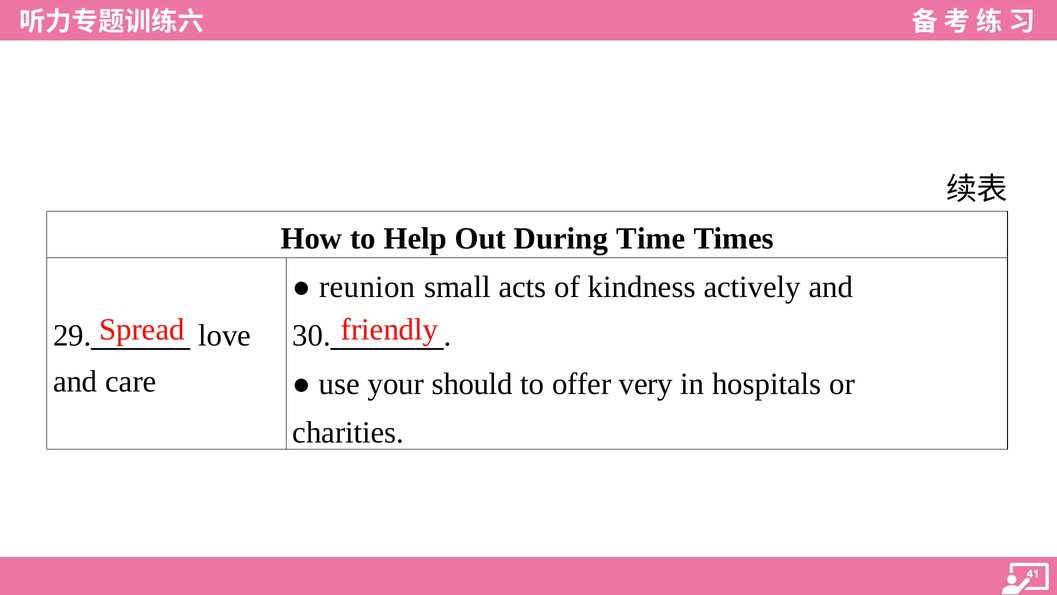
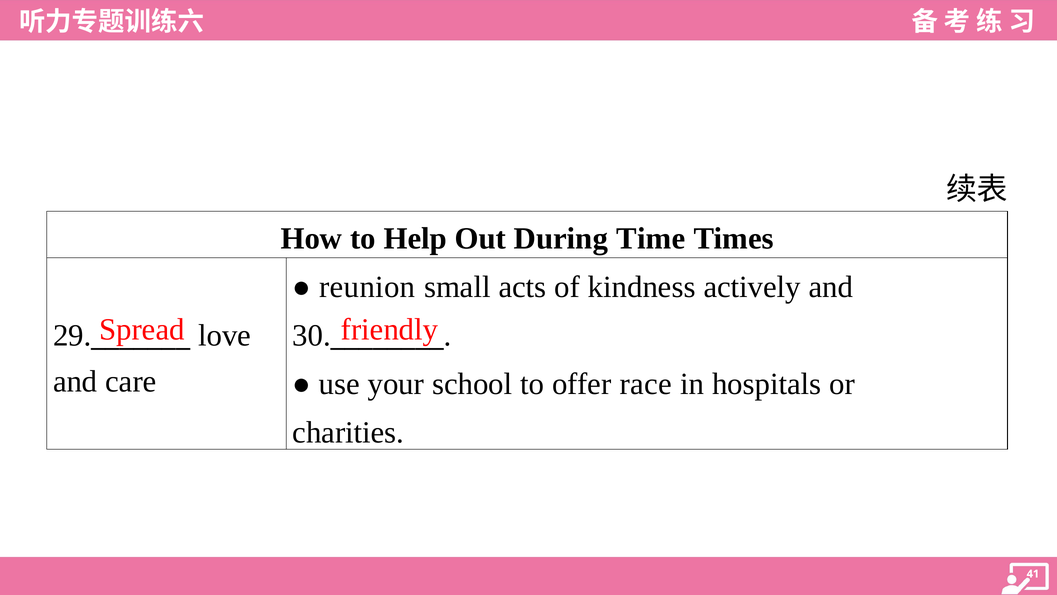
should: should -> school
very: very -> race
